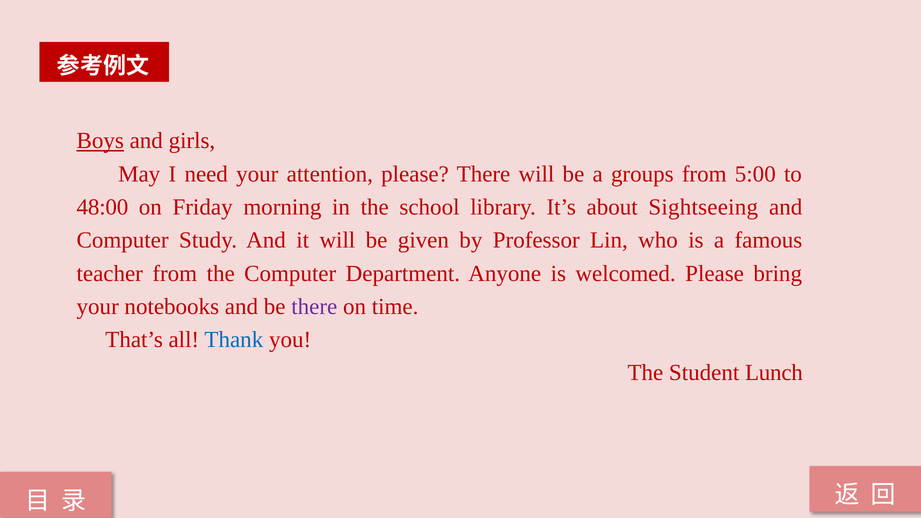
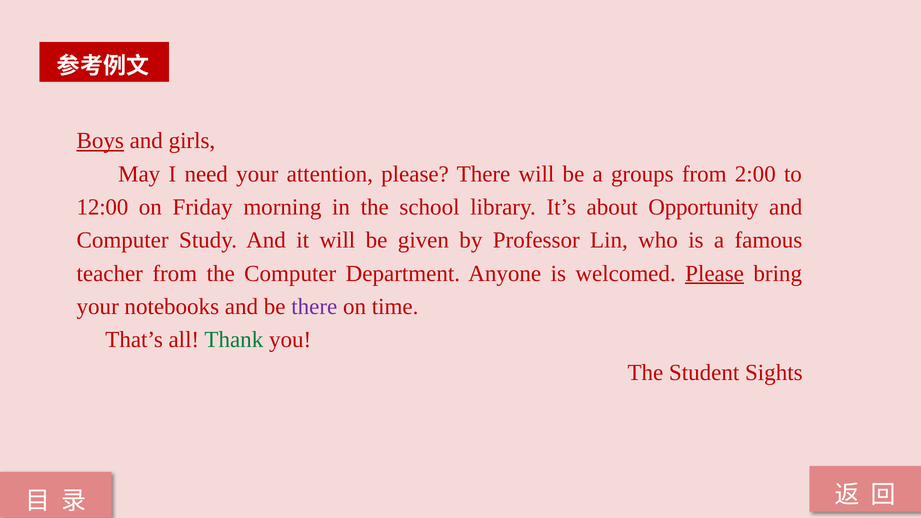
5:00: 5:00 -> 2:00
48:00: 48:00 -> 12:00
Sightseeing: Sightseeing -> Opportunity
Please at (715, 273) underline: none -> present
Thank colour: blue -> green
Lunch: Lunch -> Sights
